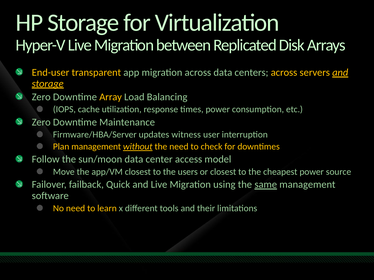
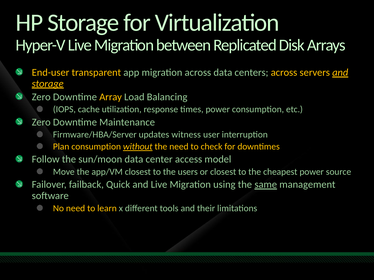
Plan management: management -> consumption
